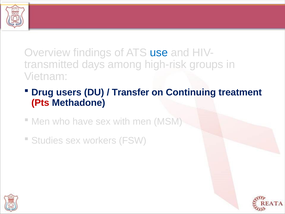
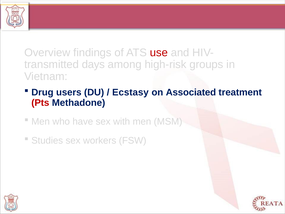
use colour: blue -> red
Transfer: Transfer -> Ecstasy
Continuing: Continuing -> Associated
